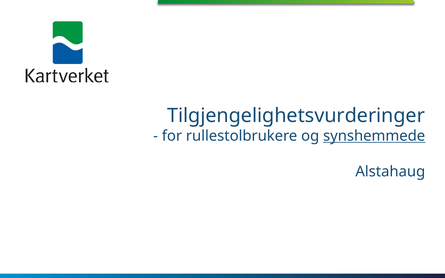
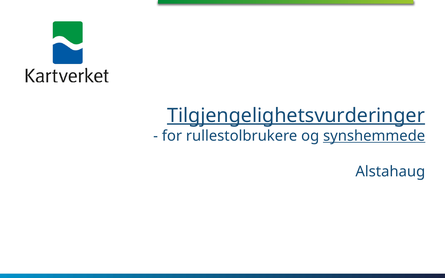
Tilgjengelighetsvurderinger underline: none -> present
